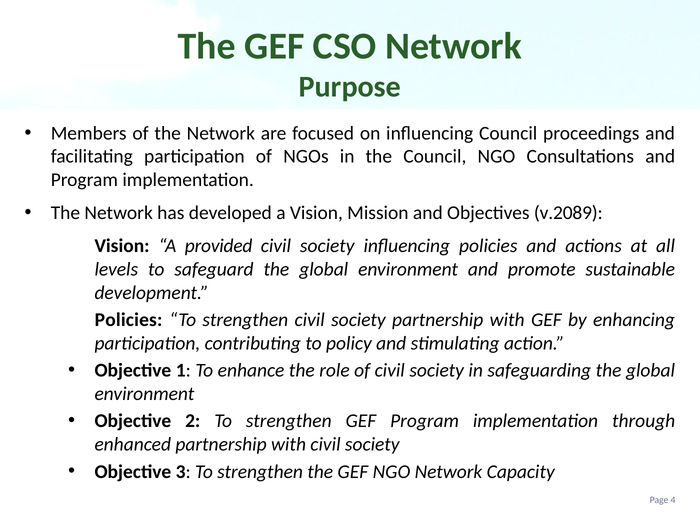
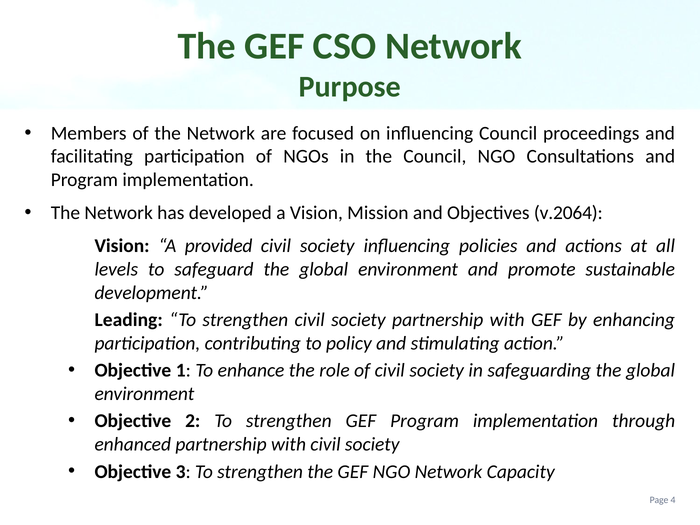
v.2089: v.2089 -> v.2064
Policies at (129, 320): Policies -> Leading
